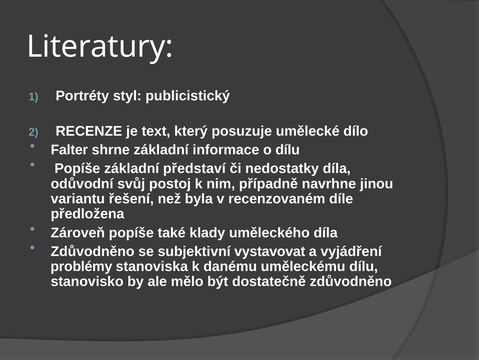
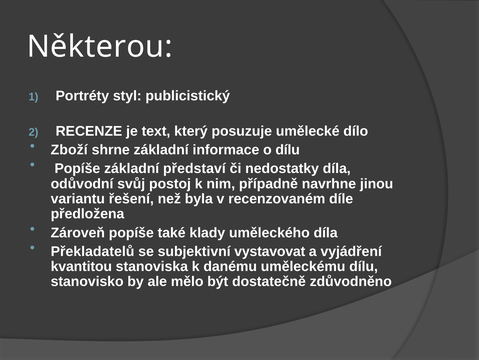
Literatury: Literatury -> Některou
Falter: Falter -> Zboží
Zdůvodněno at (93, 251): Zdůvodněno -> Překladatelů
problémy: problémy -> kvantitou
